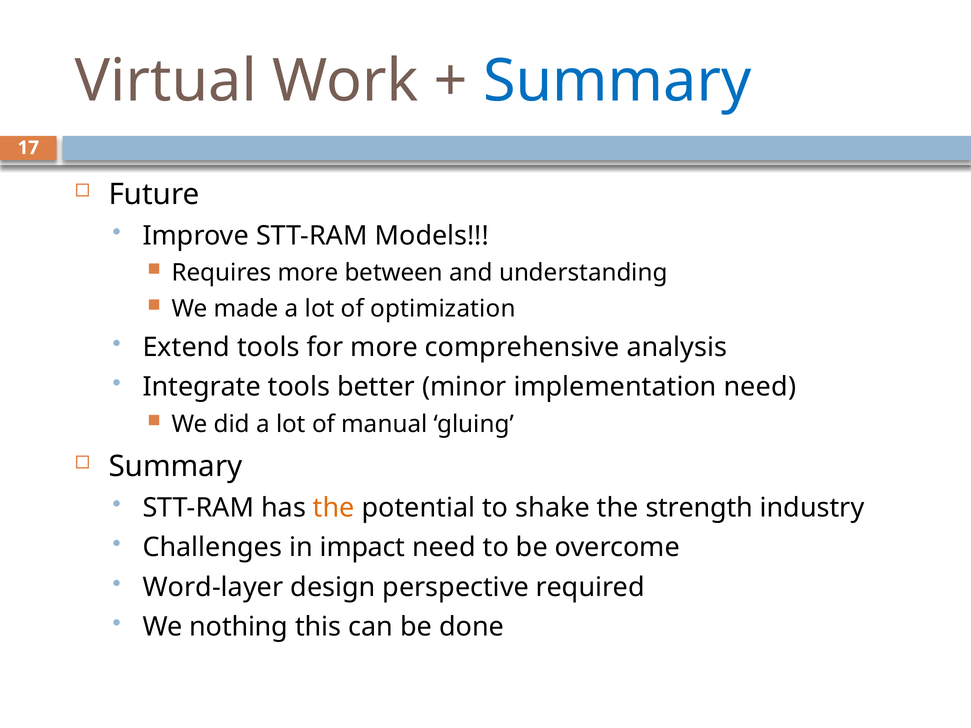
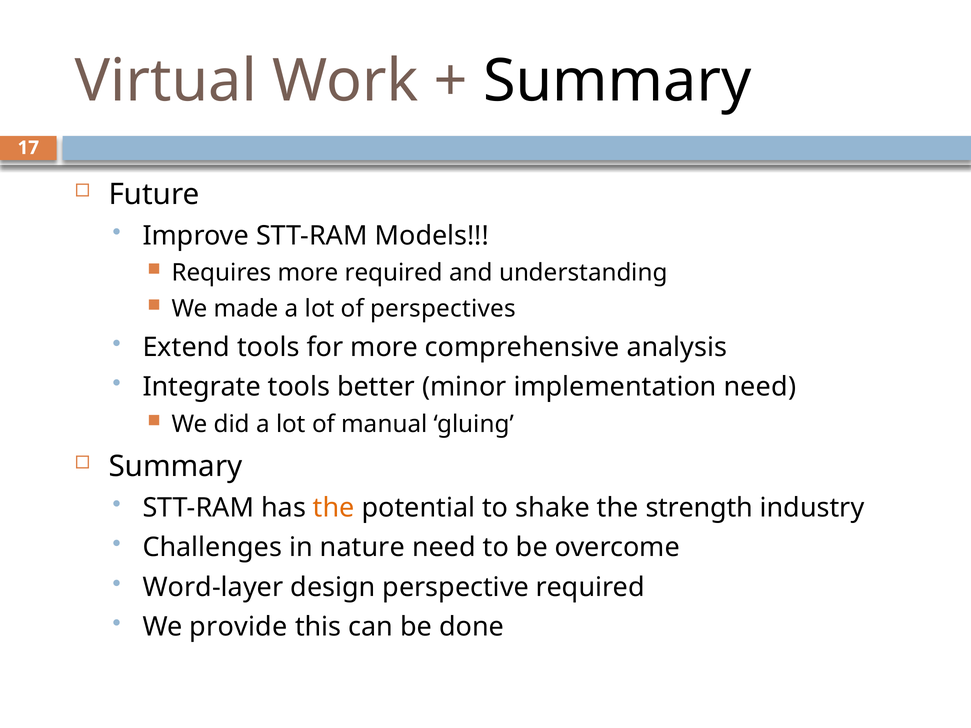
Summary at (617, 81) colour: blue -> black
more between: between -> required
optimization: optimization -> perspectives
impact: impact -> nature
nothing: nothing -> provide
